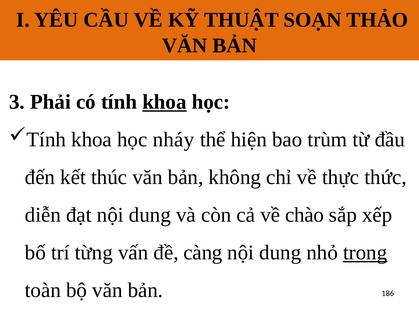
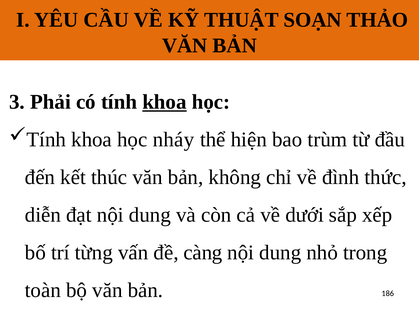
thực: thực -> đình
chào: chào -> dưới
trong underline: present -> none
